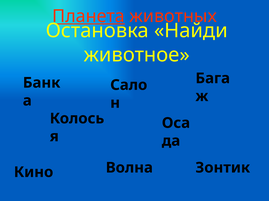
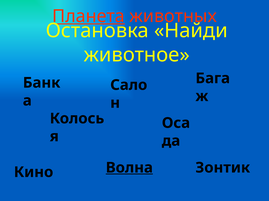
Волна underline: none -> present
